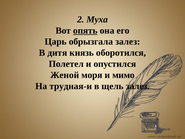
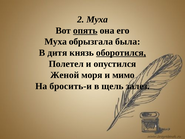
Царь at (56, 42): Царь -> Муха
обрызгала залез: залез -> была
оборотился underline: none -> present
трудная-и: трудная-и -> бросить-и
